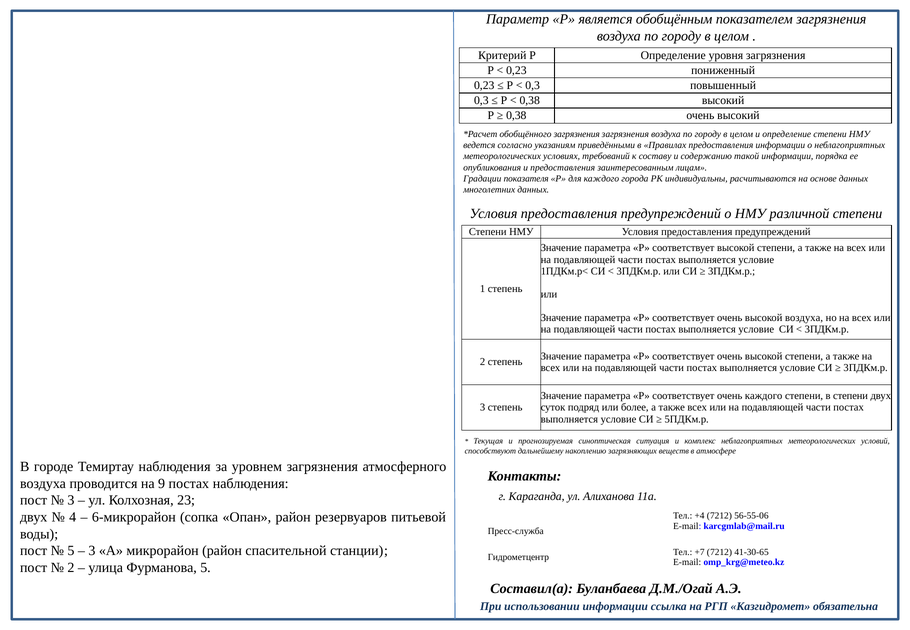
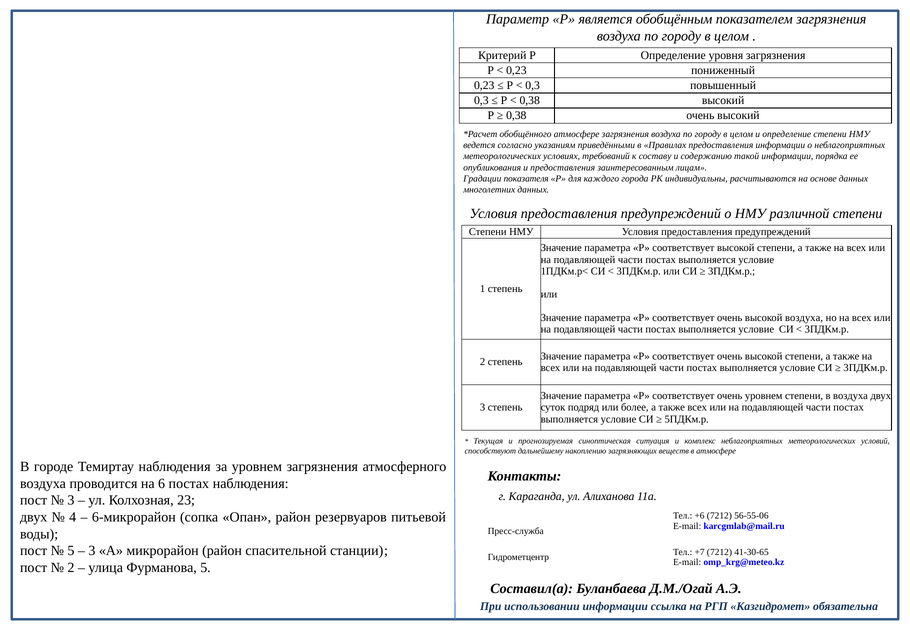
обобщённого загрязнения: загрязнения -> атмосфере
очень каждого: каждого -> уровнем
в степени: степени -> воздуха
9: 9 -> 6
+4: +4 -> +6
